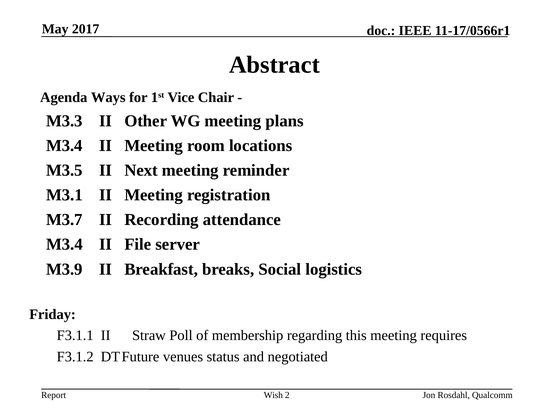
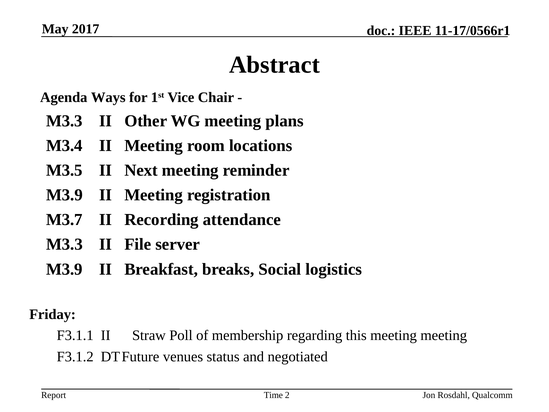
M3.1 at (64, 195): M3.1 -> M3.9
M3.4 at (64, 244): M3.4 -> M3.3
meeting requires: requires -> meeting
Wish: Wish -> Time
